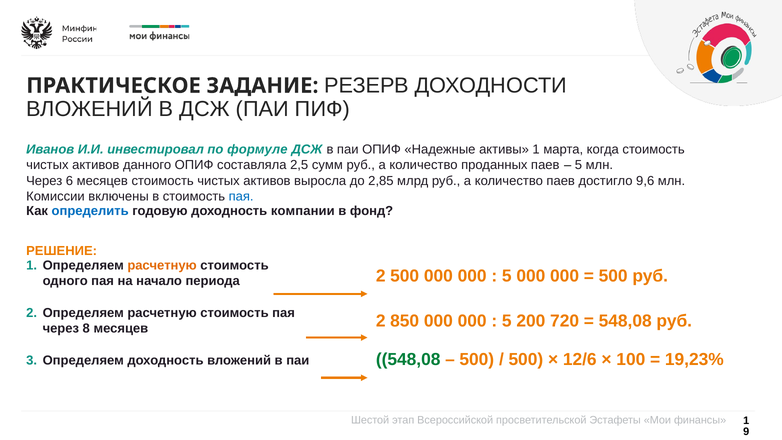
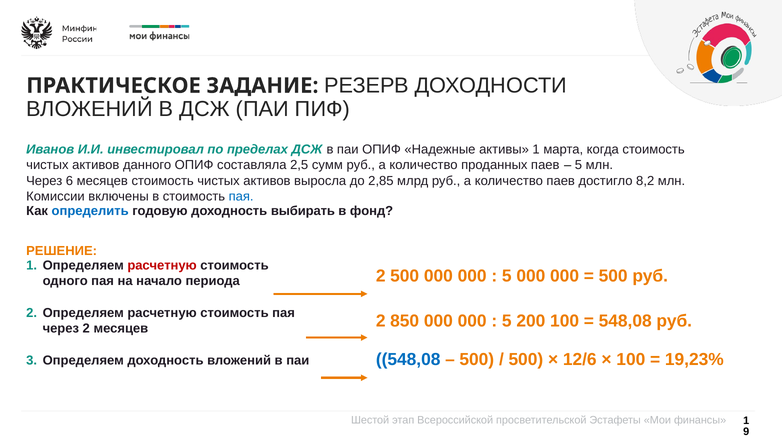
формуле: формуле -> пределах
9,6: 9,6 -> 8,2
компании: компании -> выбирать
расчетную at (162, 265) colour: orange -> red
200 720: 720 -> 100
через 8: 8 -> 2
548,08 at (408, 360) colour: green -> blue
